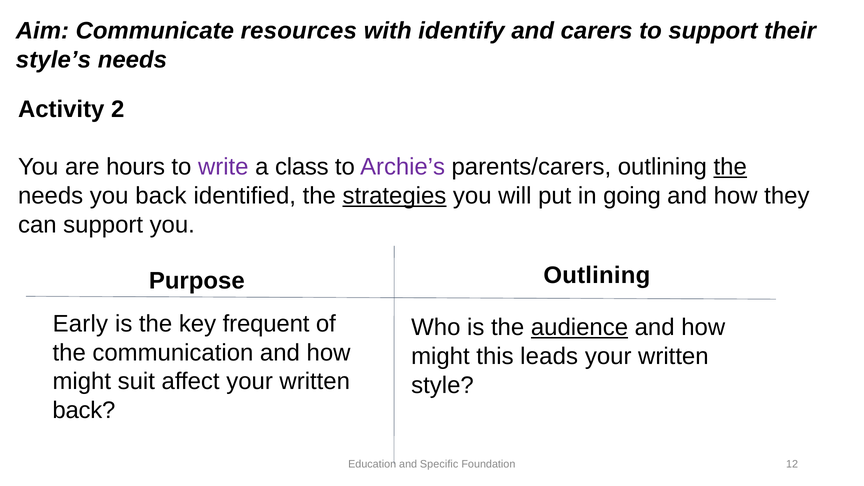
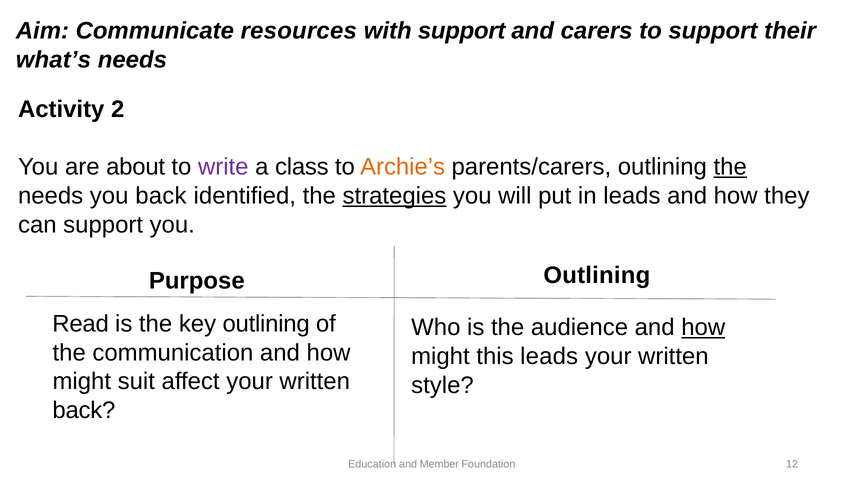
with identify: identify -> support
style’s: style’s -> what’s
hours: hours -> about
Archie’s colour: purple -> orange
in going: going -> leads
Early: Early -> Read
key frequent: frequent -> outlining
audience underline: present -> none
how at (703, 328) underline: none -> present
Specific: Specific -> Member
